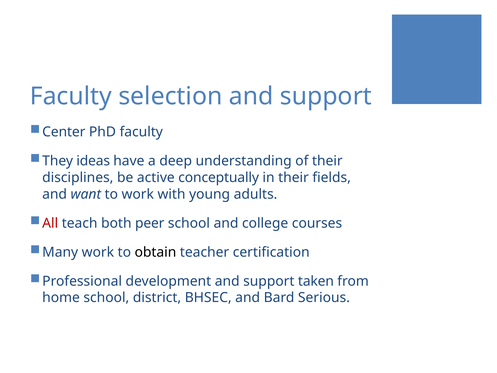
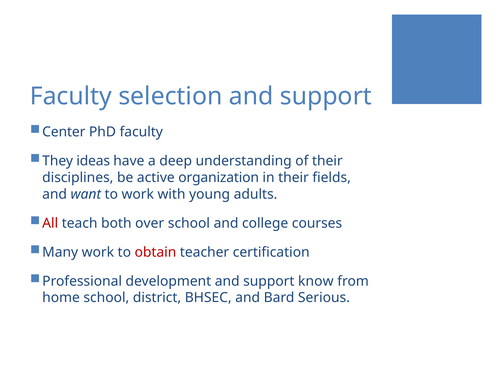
conceptually: conceptually -> organization
peer: peer -> over
obtain colour: black -> red
taken: taken -> know
